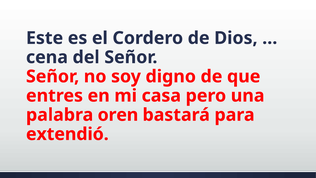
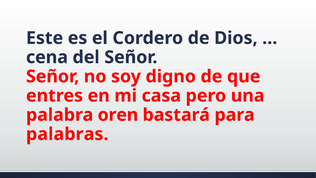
extendió: extendió -> palabras
